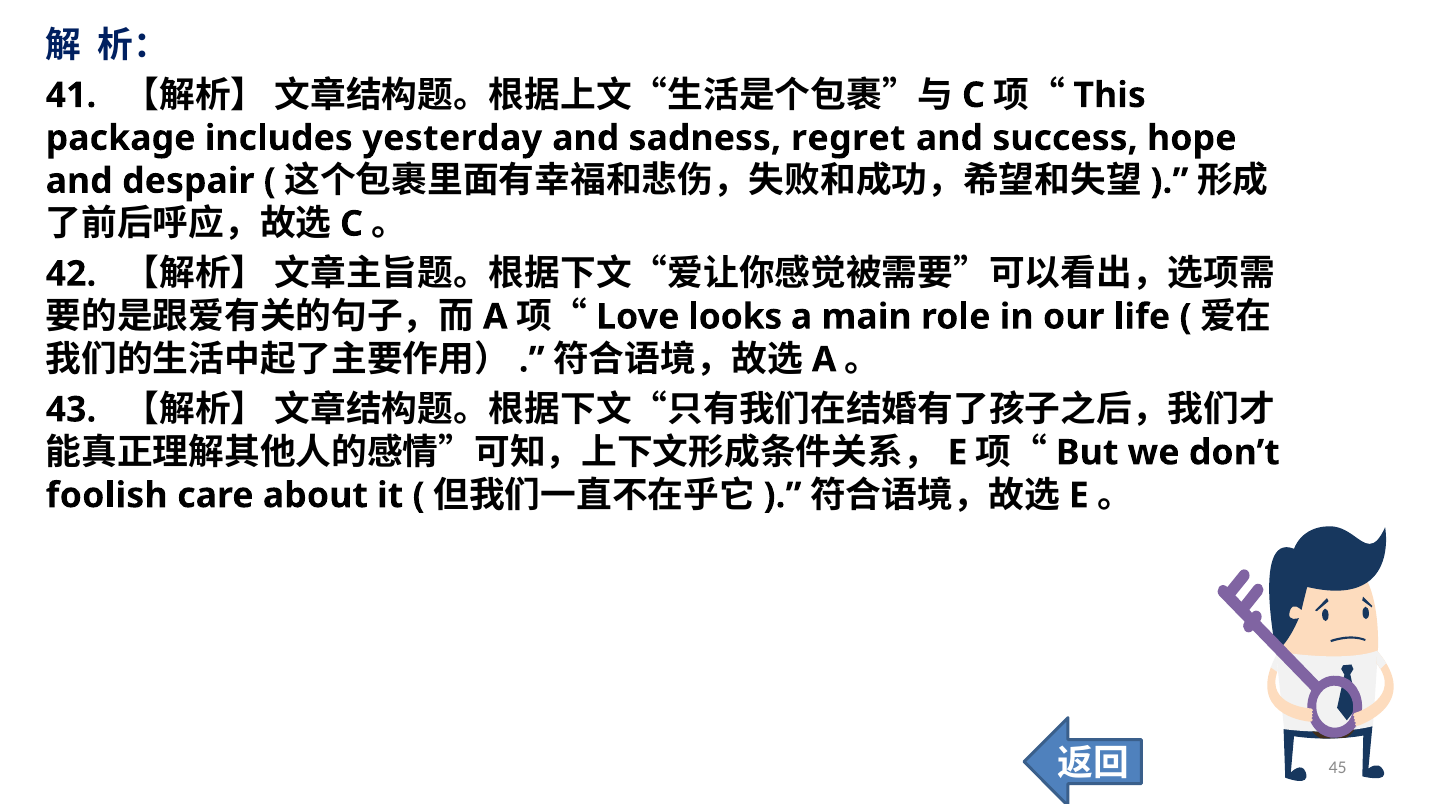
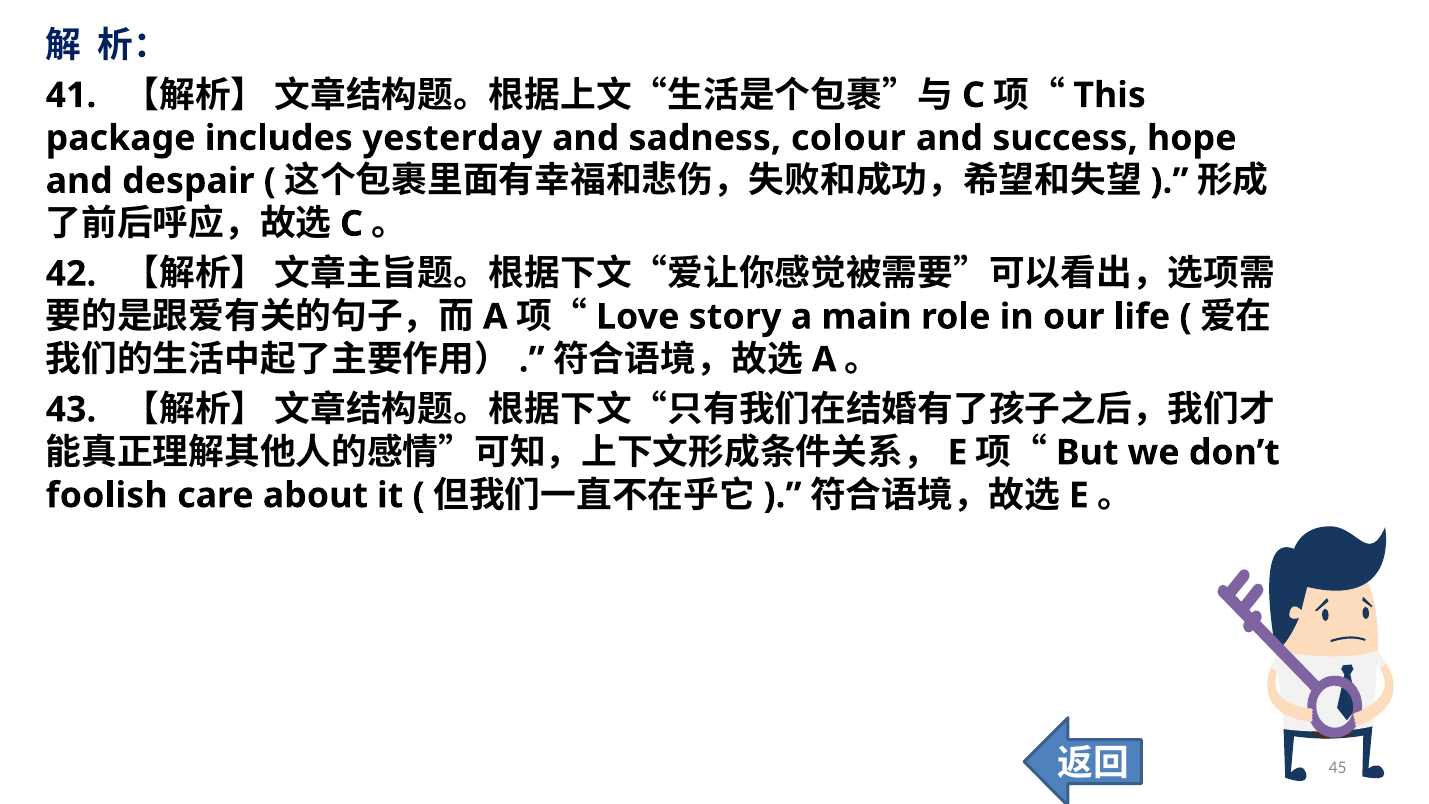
regret: regret -> colour
looks: looks -> story
